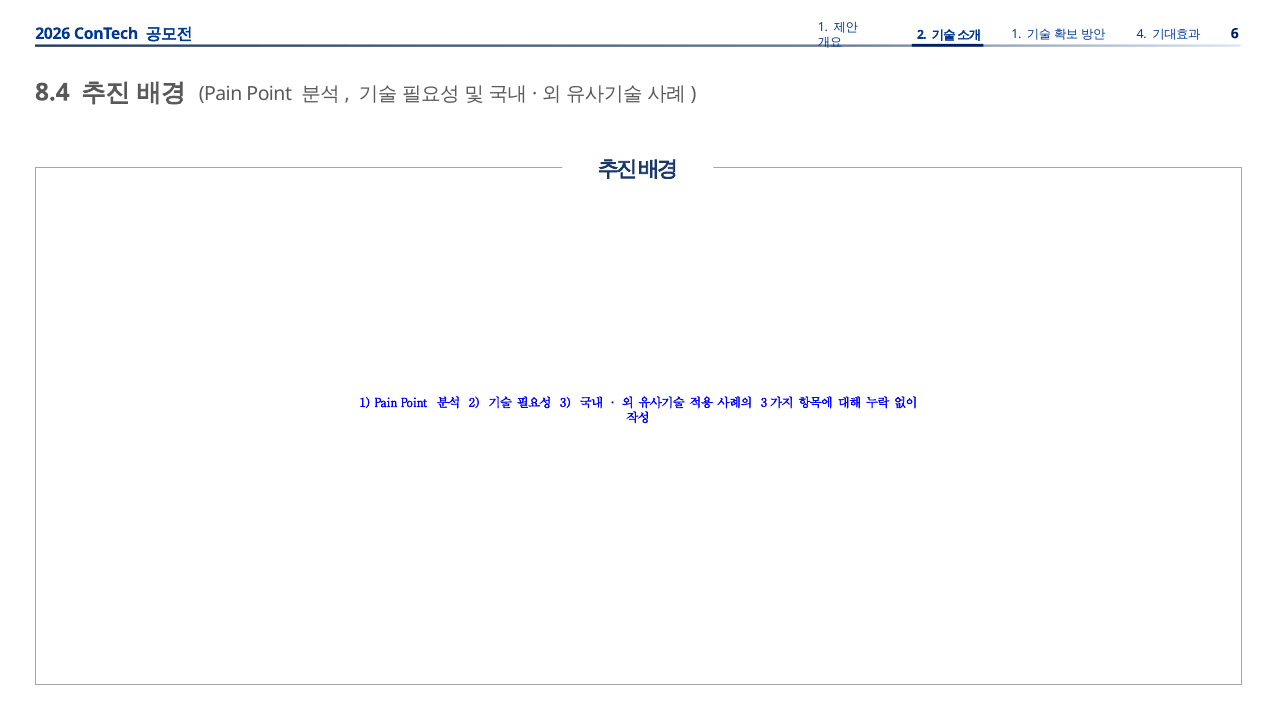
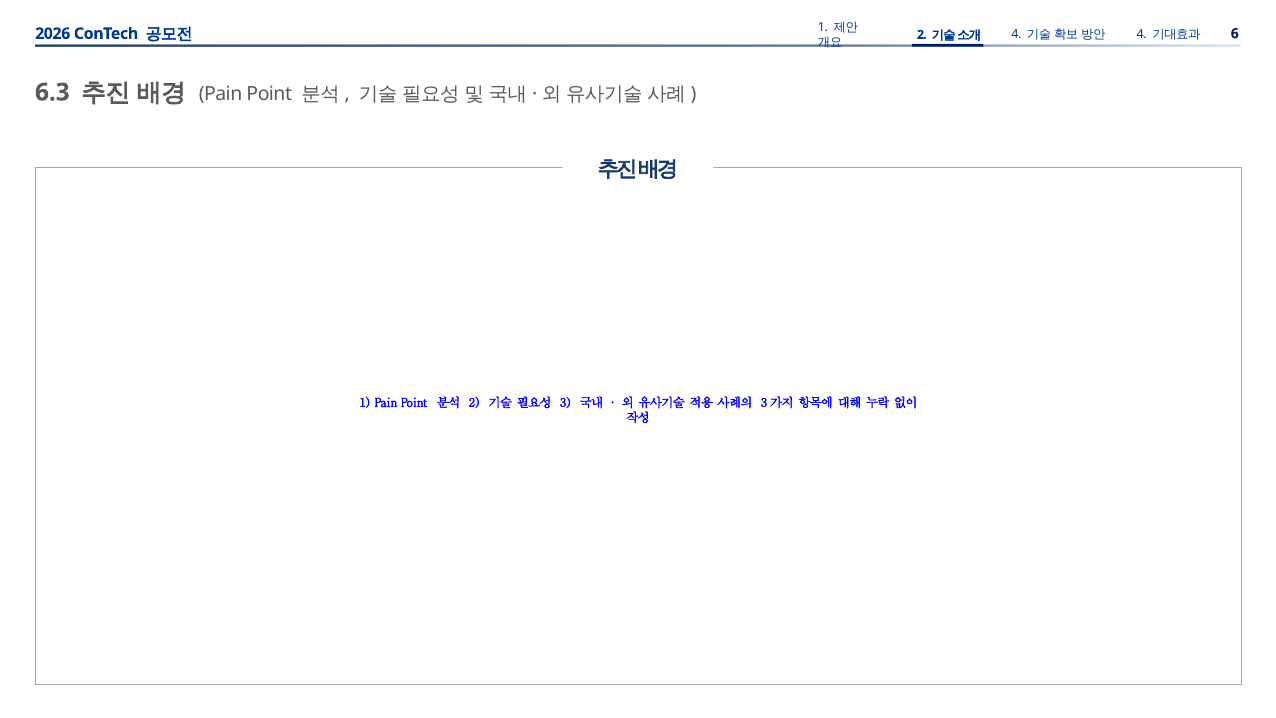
1 at (1016, 35): 1 -> 4
8.4: 8.4 -> 6.3
